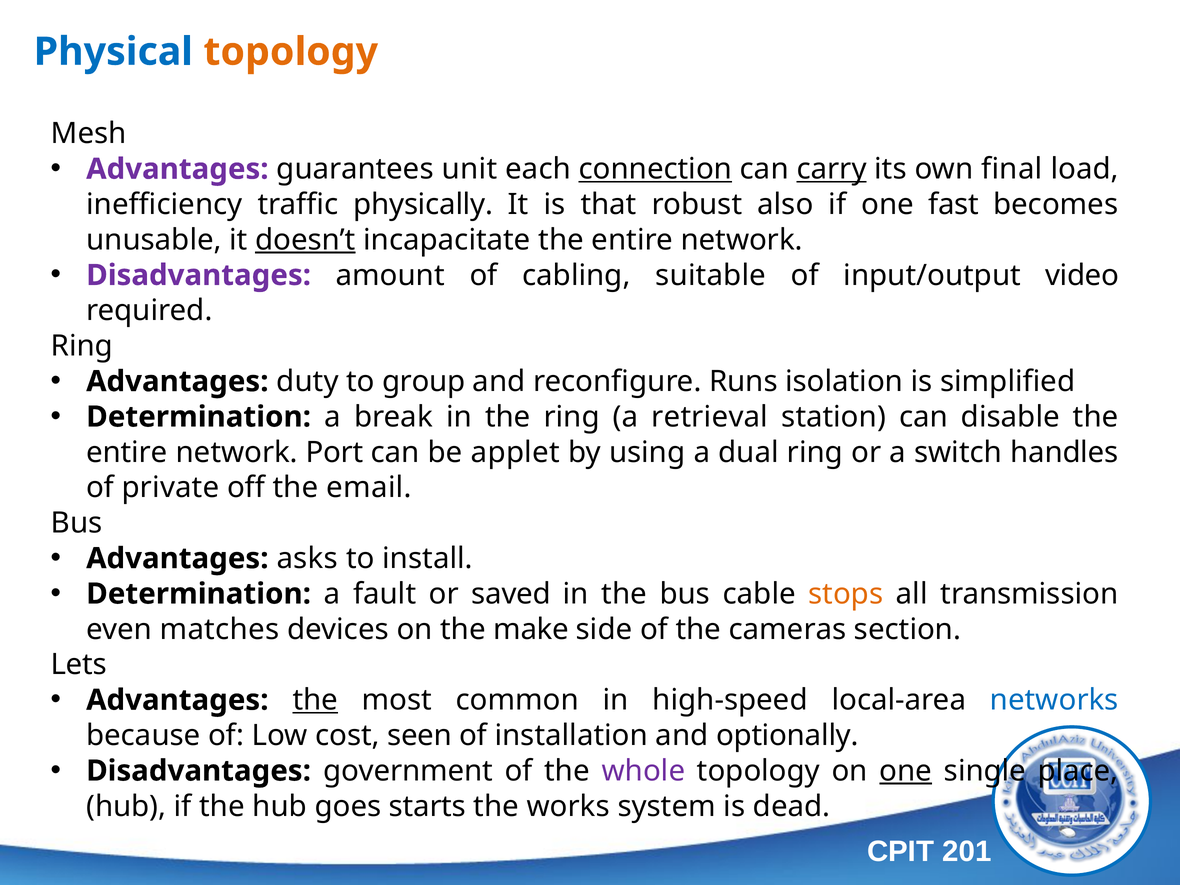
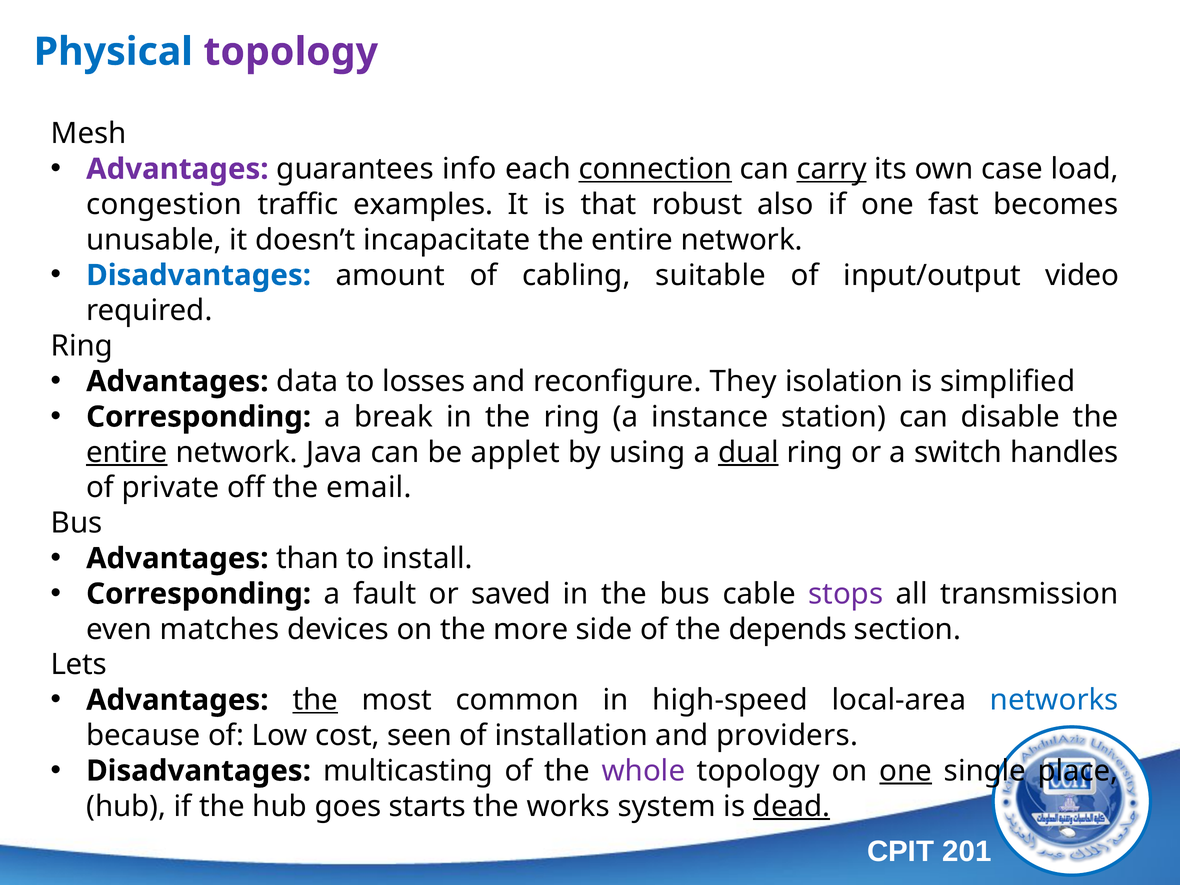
topology at (291, 52) colour: orange -> purple
unit: unit -> info
final: final -> case
inefficiency: inefficiency -> congestion
physically: physically -> examples
doesn’t underline: present -> none
Disadvantages at (199, 275) colour: purple -> blue
duty: duty -> data
group: group -> losses
Runs: Runs -> They
Determination at (199, 417): Determination -> Corresponding
retrieval: retrieval -> instance
entire at (127, 452) underline: none -> present
Port: Port -> Java
dual underline: none -> present
asks: asks -> than
Determination at (199, 594): Determination -> Corresponding
stops colour: orange -> purple
make: make -> more
cameras: cameras -> depends
optionally: optionally -> providers
government: government -> multicasting
dead underline: none -> present
